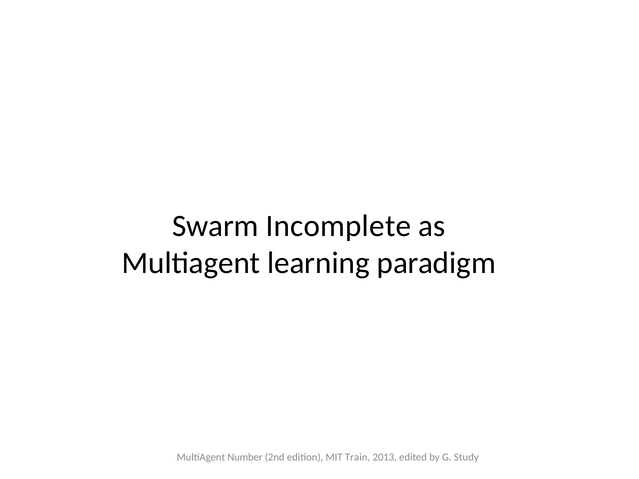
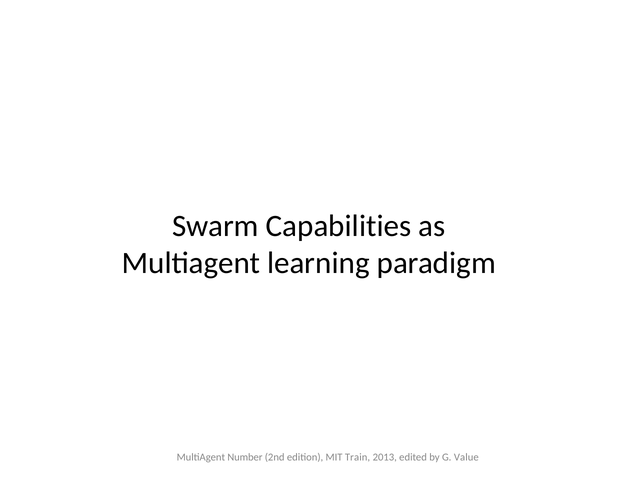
Incomplete: Incomplete -> Capabilities
Study: Study -> Value
